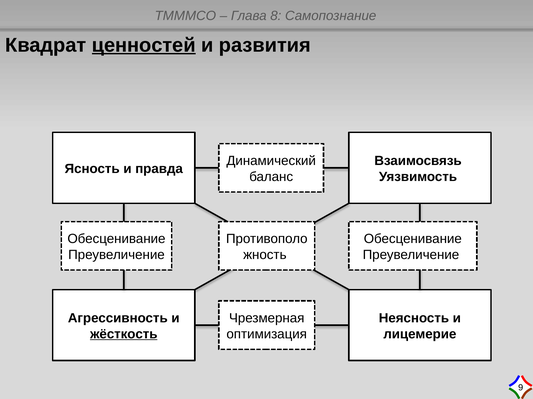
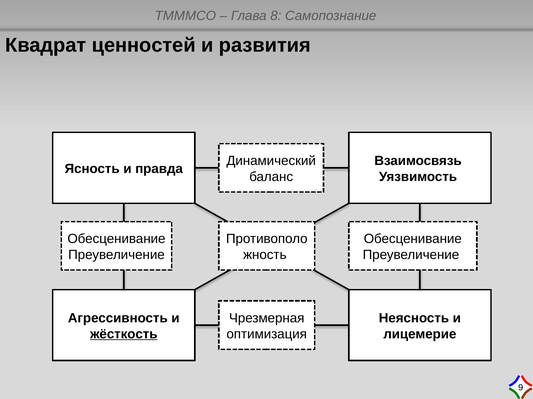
ценностей underline: present -> none
